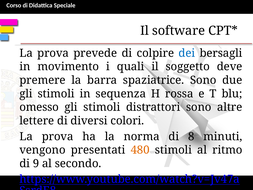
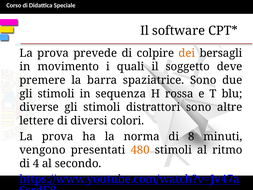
dei colour: blue -> orange
omesso: omesso -> diverse
9: 9 -> 4
